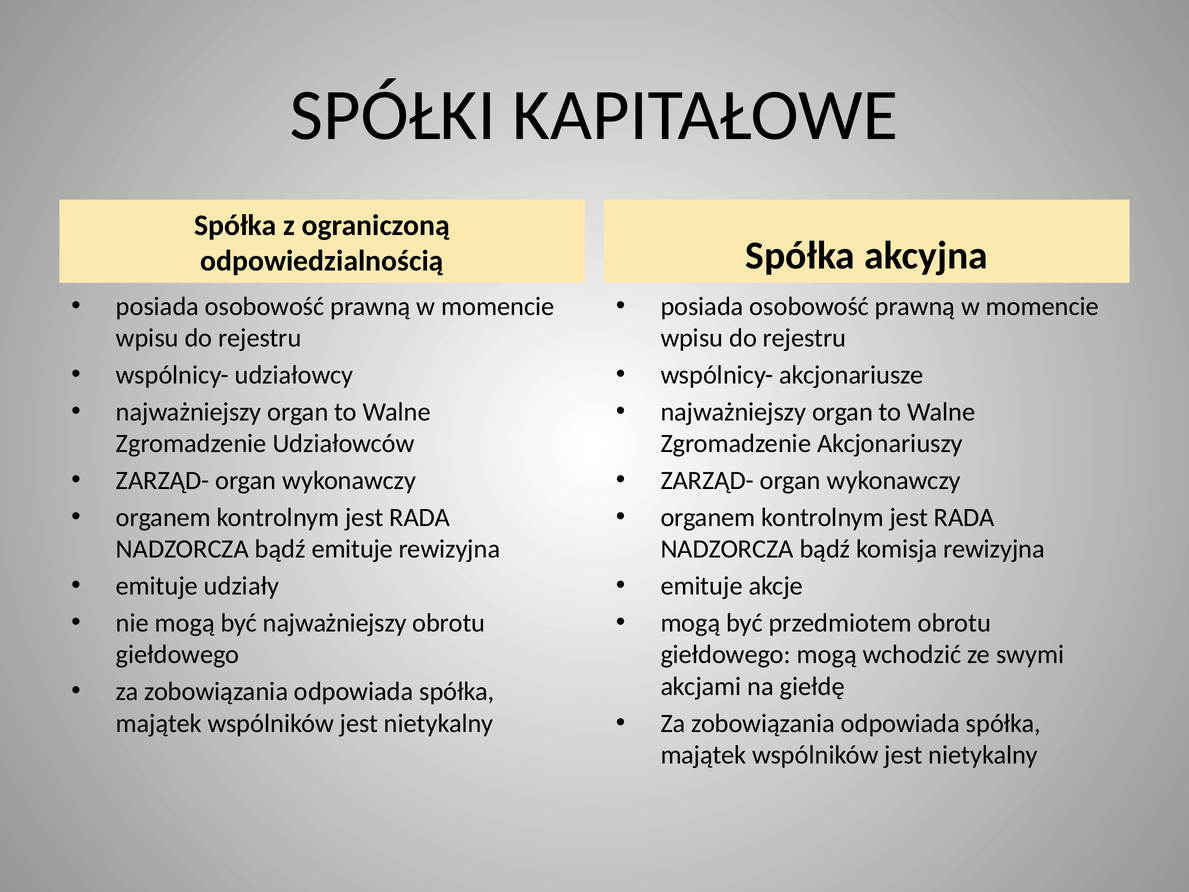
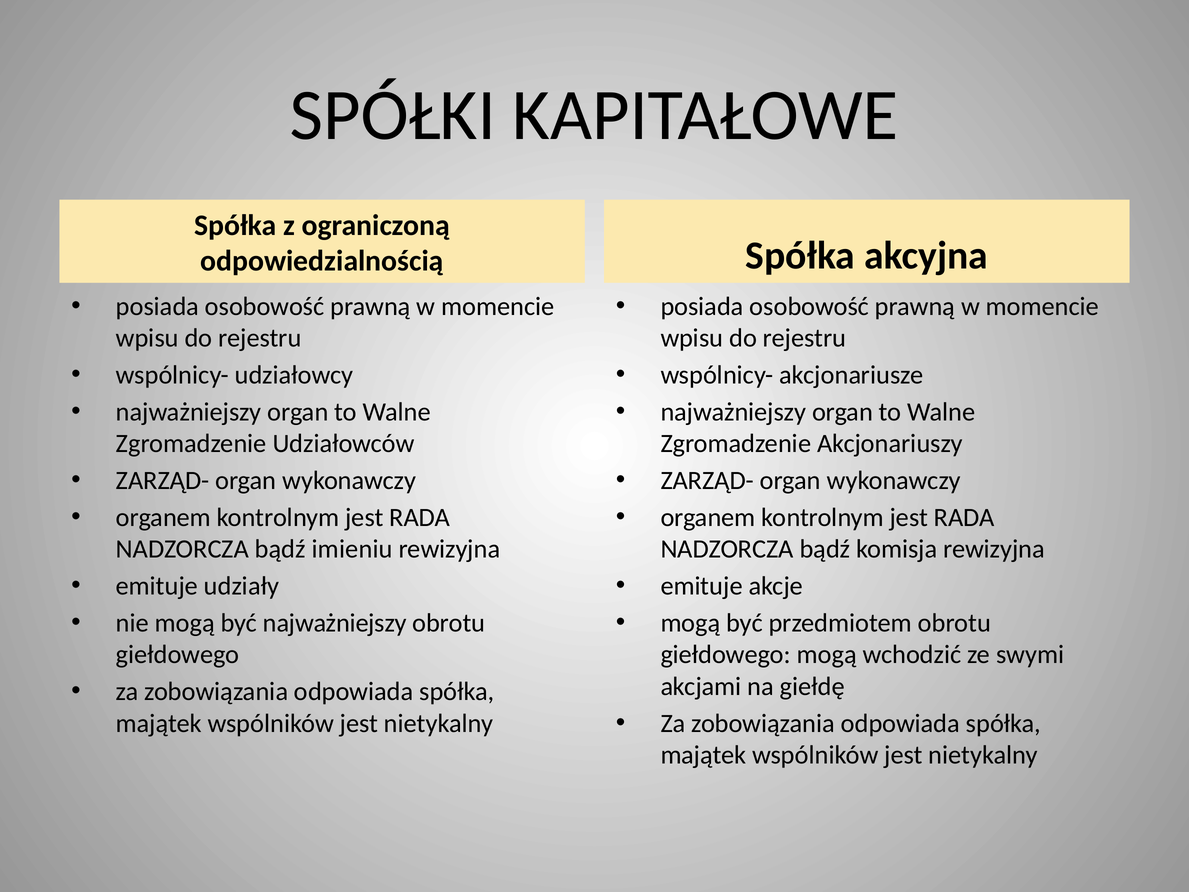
bądź emituje: emituje -> imieniu
